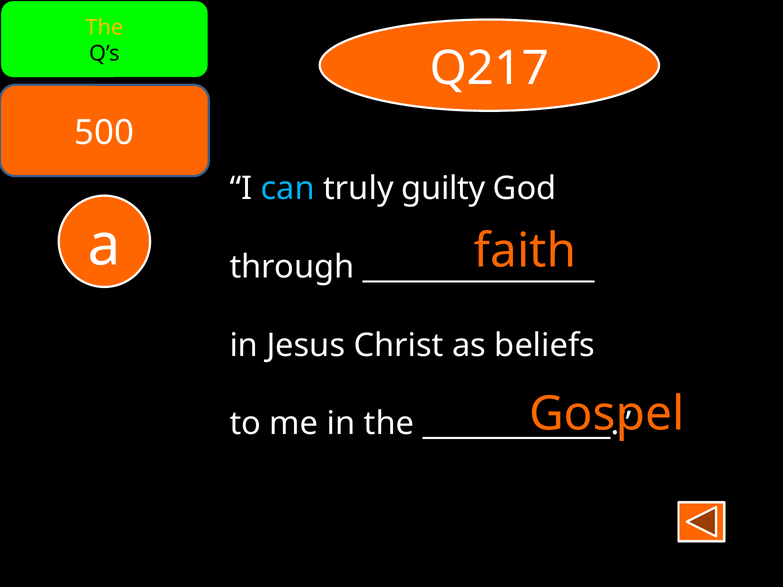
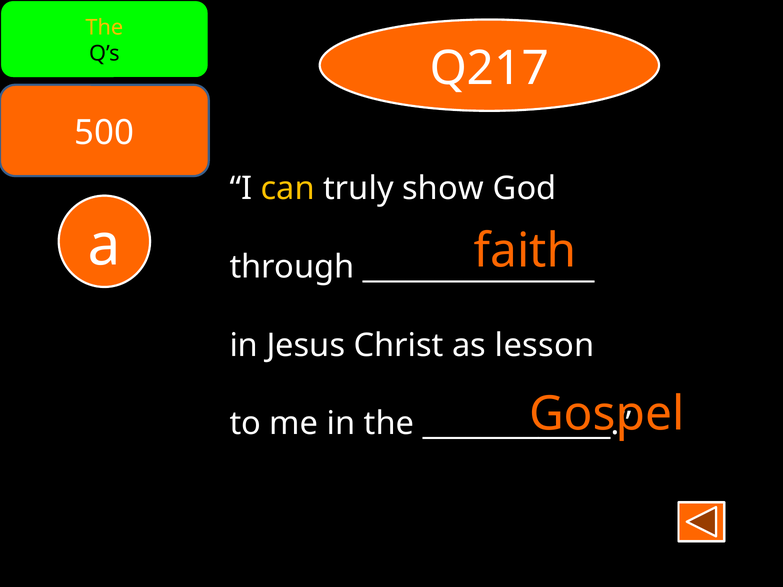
can colour: light blue -> yellow
guilty: guilty -> show
beliefs: beliefs -> lesson
